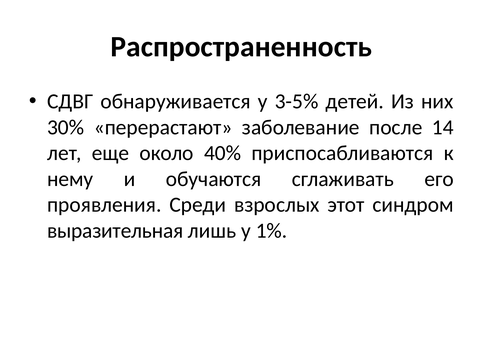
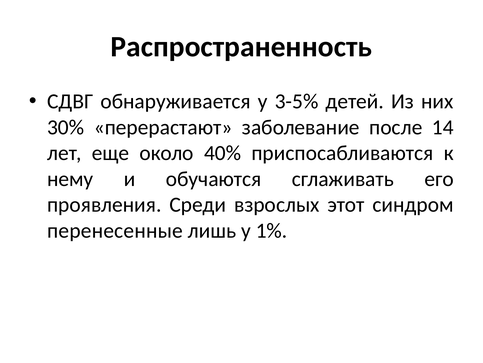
выразительная: выразительная -> перенесенные
